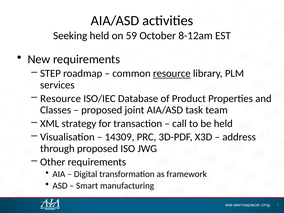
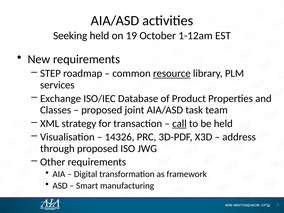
59: 59 -> 19
8-12am: 8-12am -> 1-12am
Resource at (61, 98): Resource -> Exchange
call underline: none -> present
14309: 14309 -> 14326
